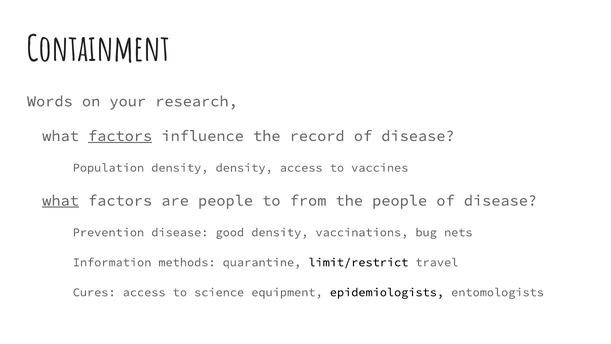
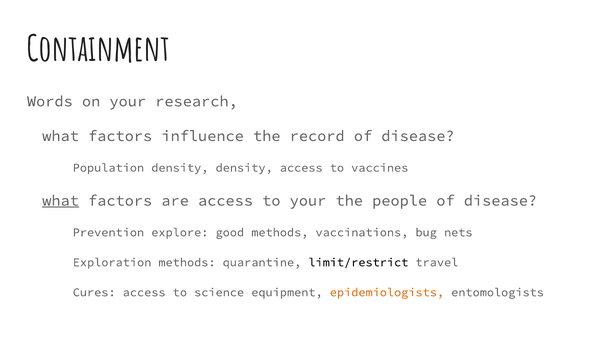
factors at (120, 136) underline: present -> none
are people: people -> access
to from: from -> your
Prevention disease: disease -> explore
good density: density -> methods
Information: Information -> Exploration
epidemiologists colour: black -> orange
